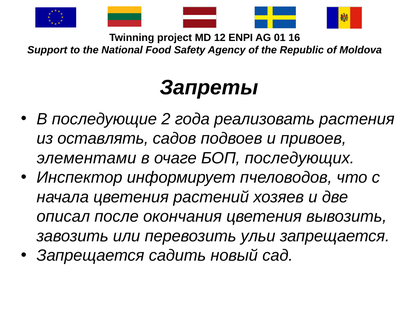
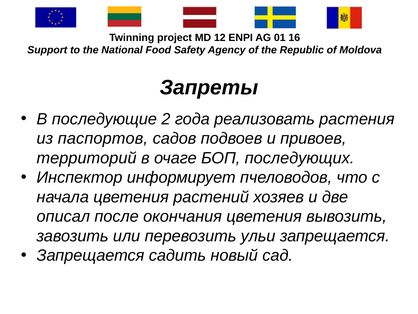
оставлять: оставлять -> паспортов
элементами: элементами -> территорий
